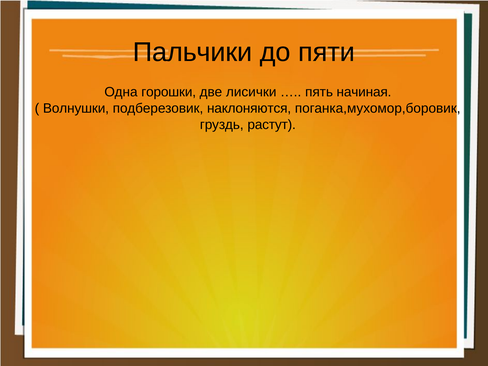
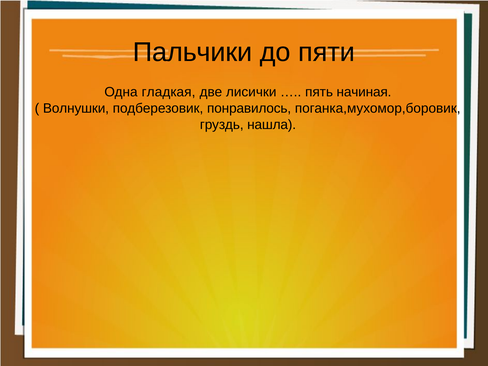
горошки: горошки -> гладкая
наклоняются: наклоняются -> понравилось
растут: растут -> нашла
